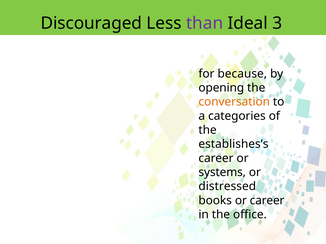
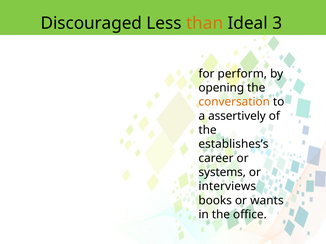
than colour: purple -> orange
because: because -> perform
categories: categories -> assertively
distressed: distressed -> interviews
or career: career -> wants
